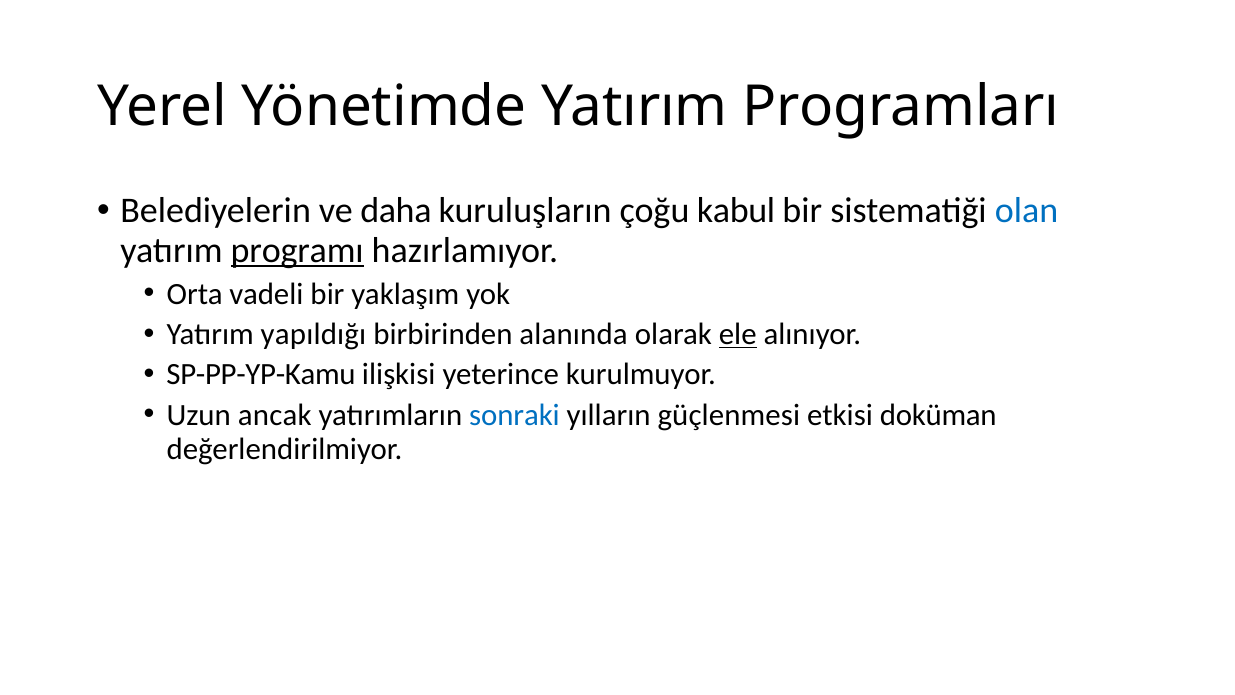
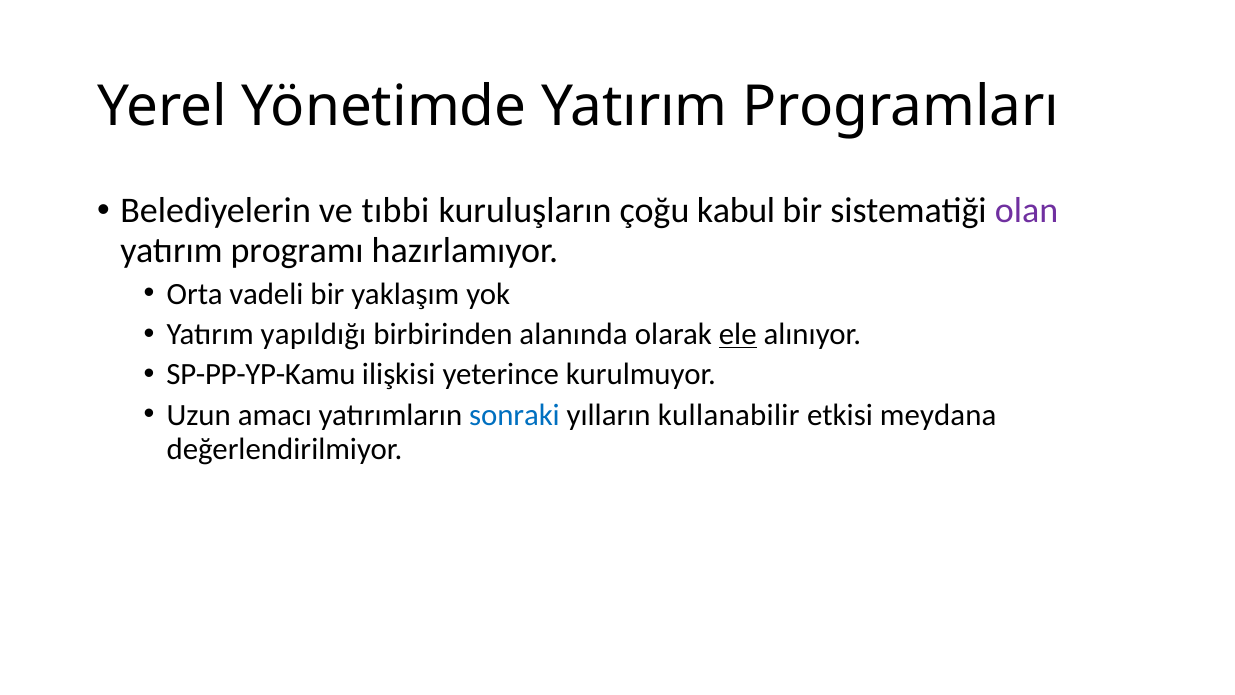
daha: daha -> tıbbi
olan colour: blue -> purple
programı underline: present -> none
ancak: ancak -> amacı
güçlenmesi: güçlenmesi -> kullanabilir
doküman: doküman -> meydana
